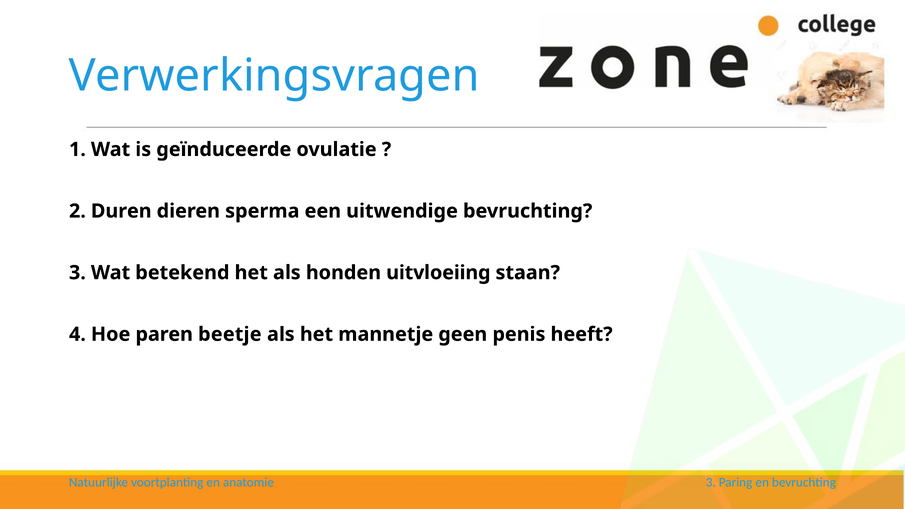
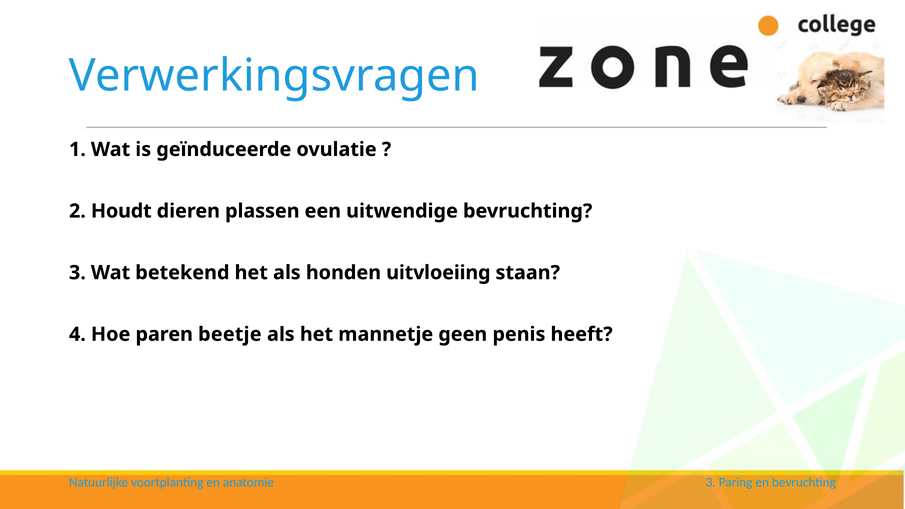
Duren: Duren -> Houdt
sperma: sperma -> plassen
